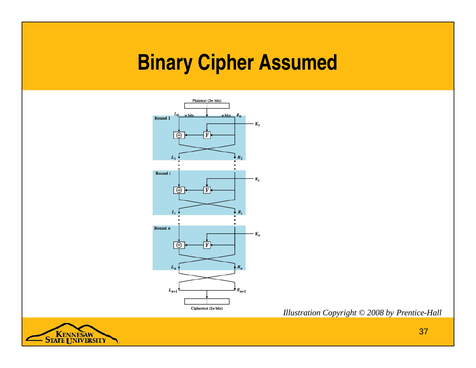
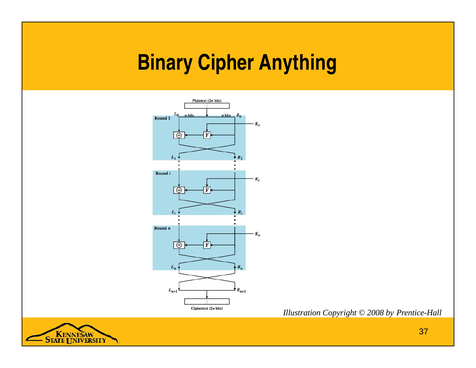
Assumed: Assumed -> Anything
